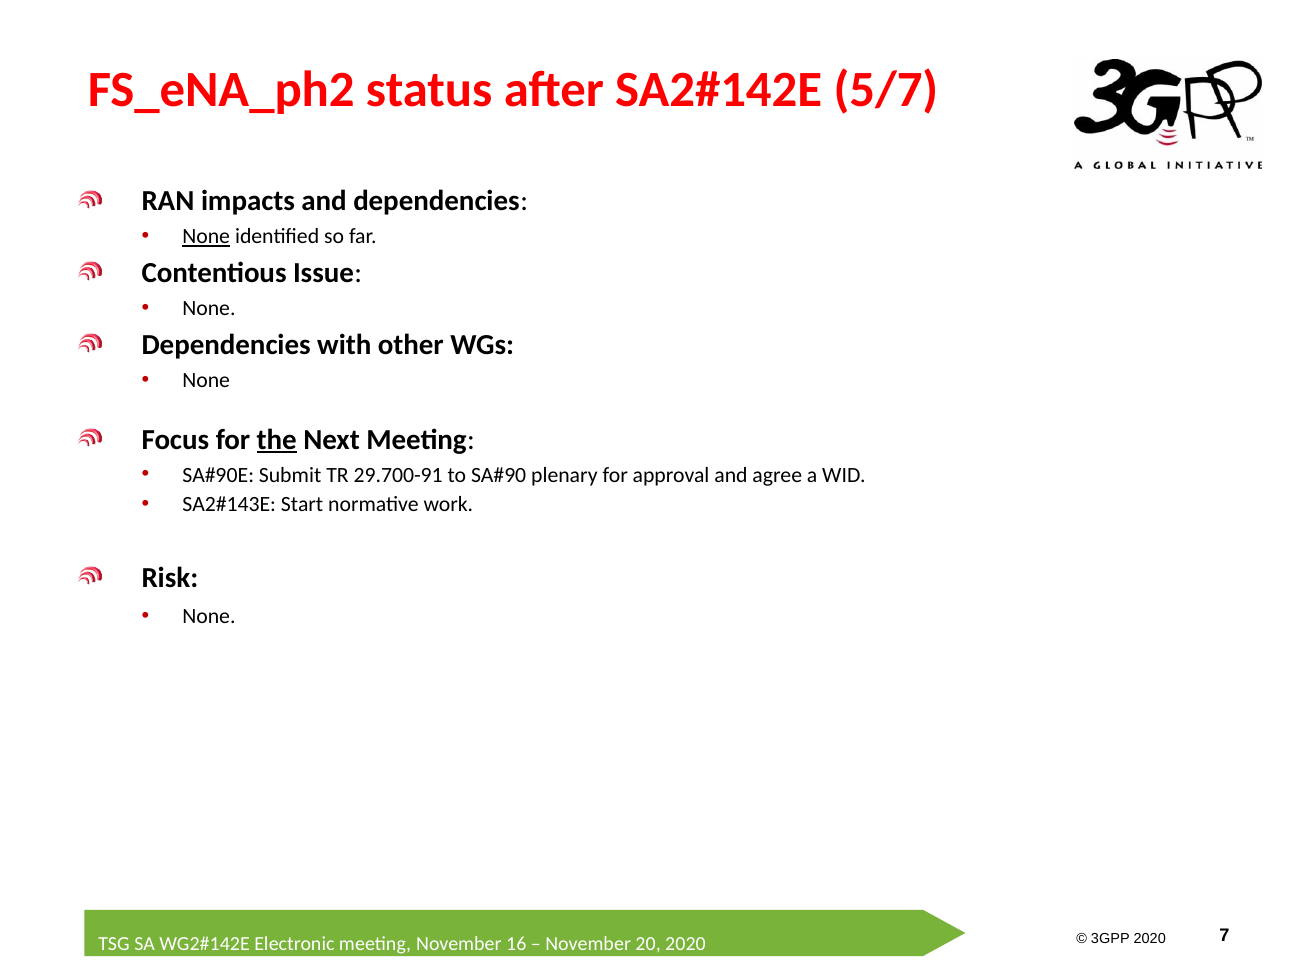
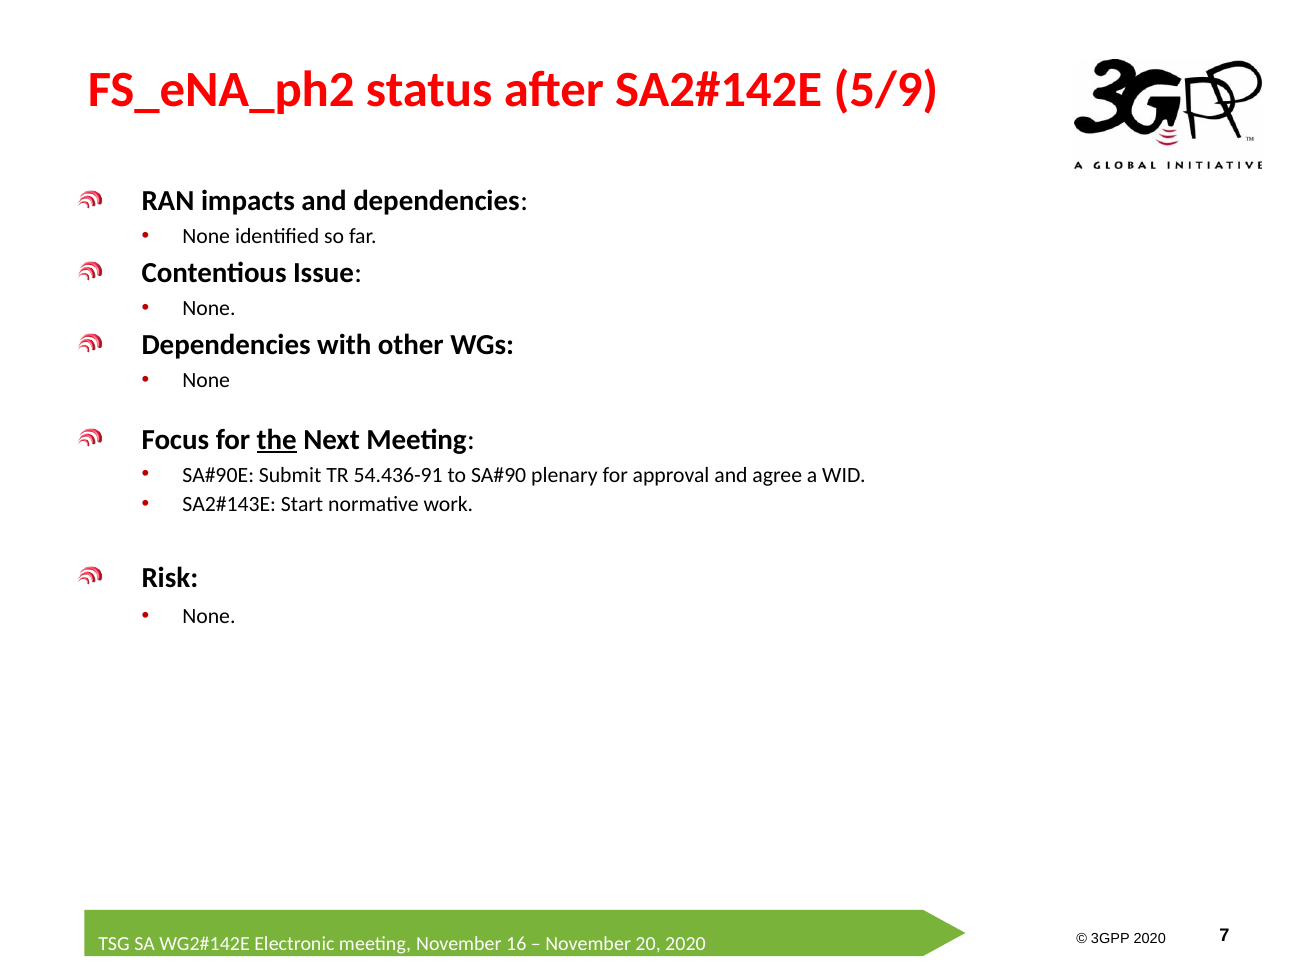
5/7: 5/7 -> 5/9
None at (206, 237) underline: present -> none
29.700-91: 29.700-91 -> 54.436-91
